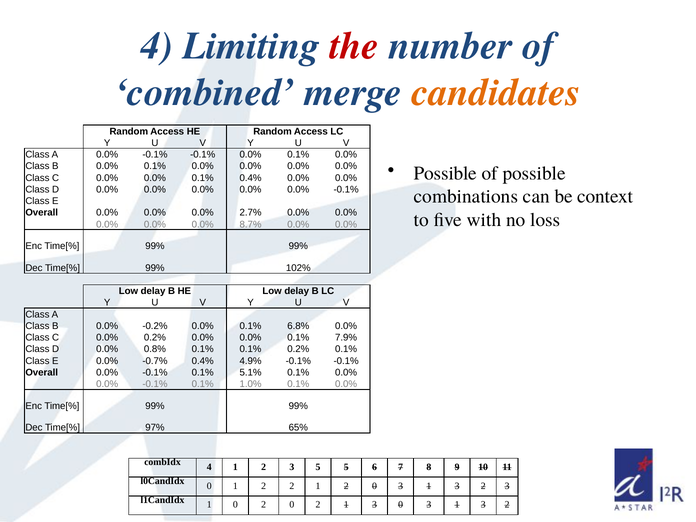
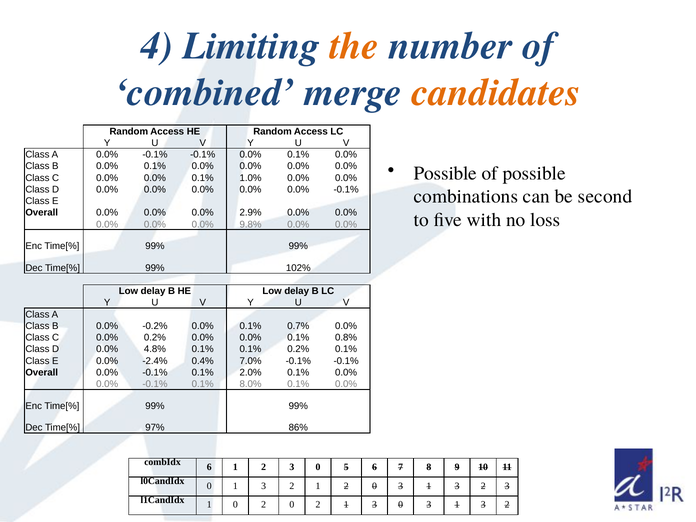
the colour: red -> orange
0.1% 0.4%: 0.4% -> 1.0%
context: context -> second
2.7%: 2.7% -> 2.9%
8.7%: 8.7% -> 9.8%
6.8%: 6.8% -> 0.7%
7.9%: 7.9% -> 0.8%
0.8%: 0.8% -> 4.8%
-0.7%: -0.7% -> -2.4%
4.9%: 4.9% -> 7.0%
5.1%: 5.1% -> 2.0%
1.0%: 1.0% -> 8.0%
65%: 65% -> 86%
combIdx 4: 4 -> 6
2 3 5: 5 -> 0
0 1 2: 2 -> 3
